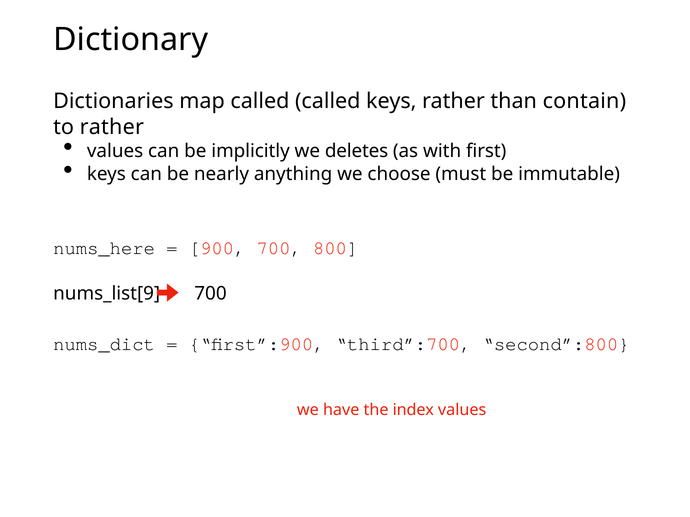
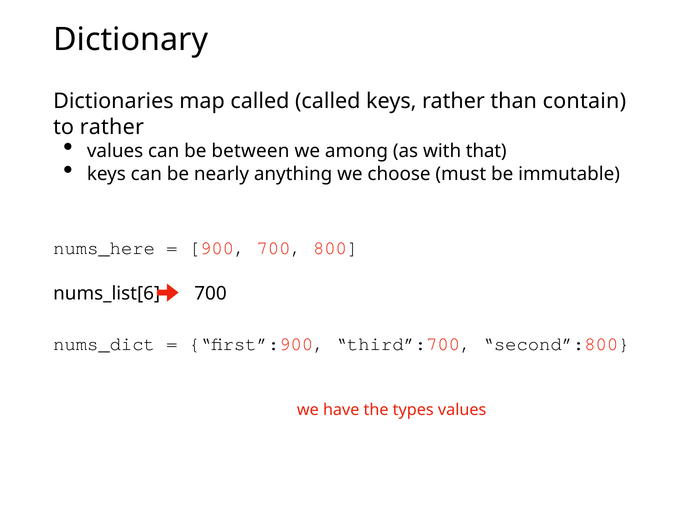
implicitly: implicitly -> between
deletes: deletes -> among
first: first -> that
nums_list[9: nums_list[9 -> nums_list[6
index: index -> types
